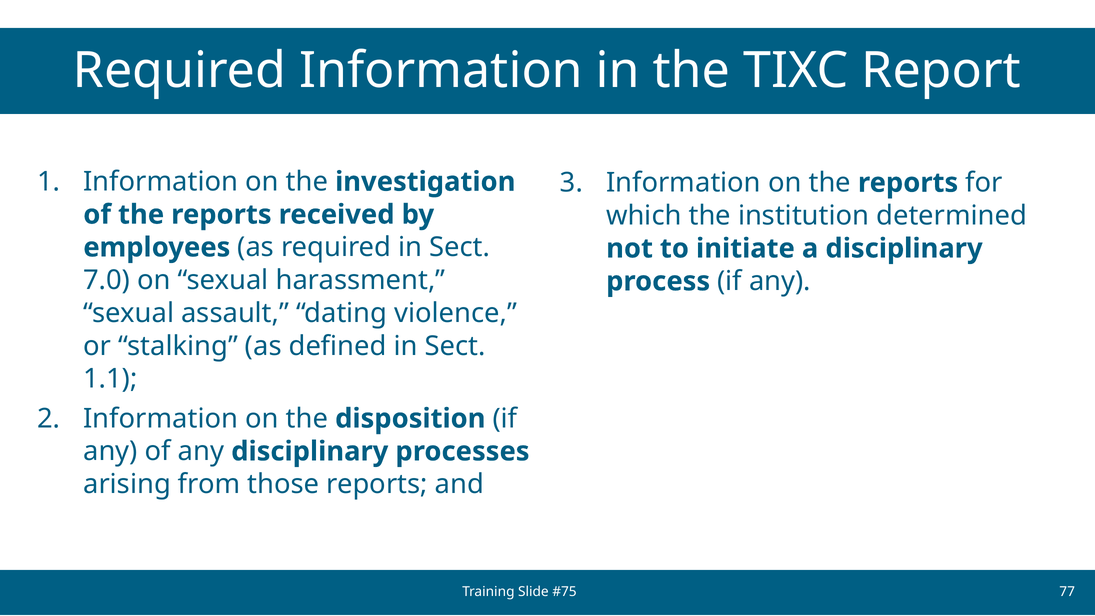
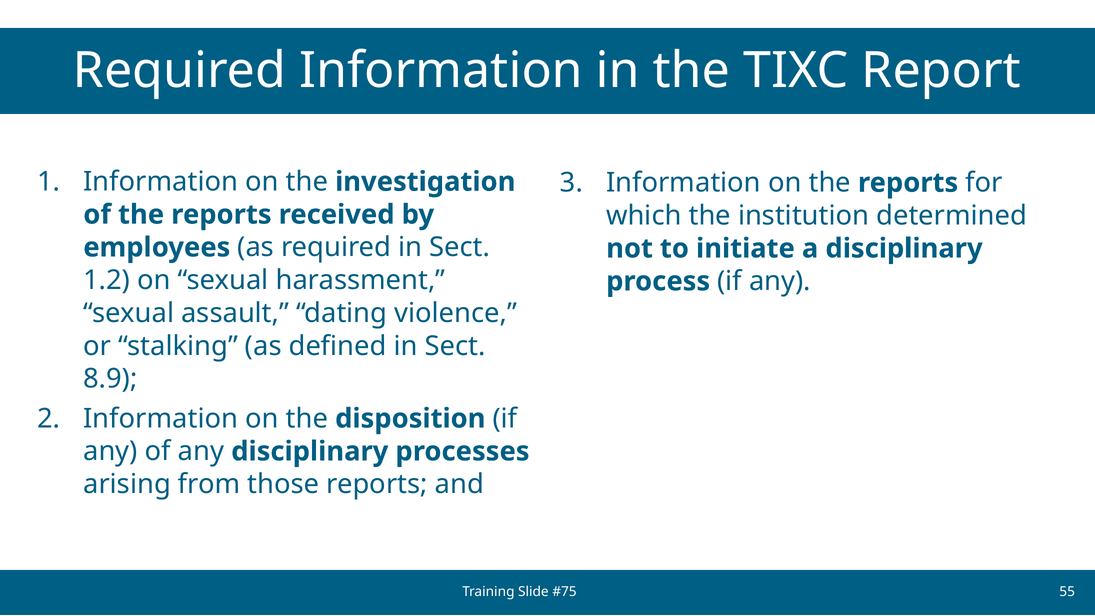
7.0: 7.0 -> 1.2
1.1: 1.1 -> 8.9
77: 77 -> 55
